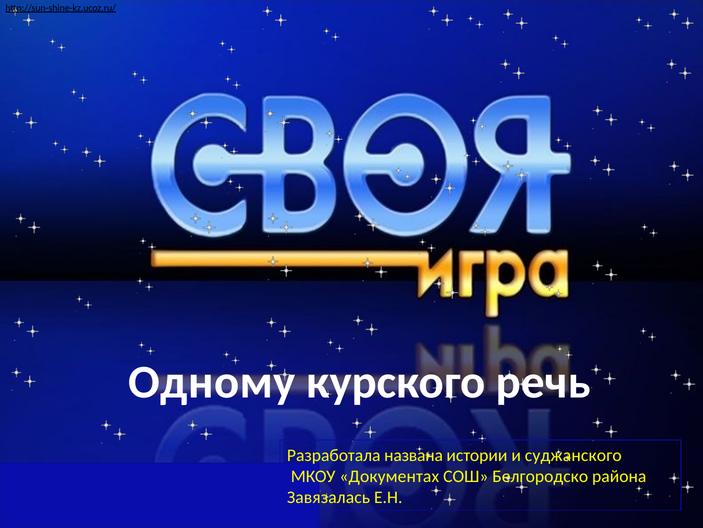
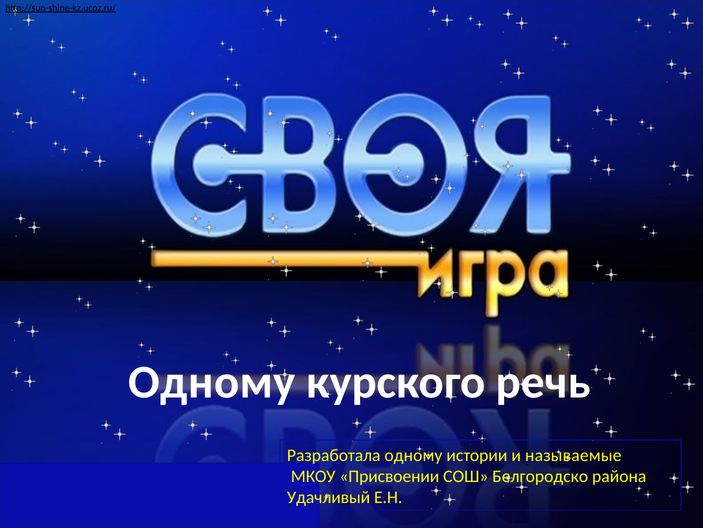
Разработала названа: названа -> одному
суджанского: суджанского -> называемые
Документах: Документах -> Присвоении
Завязалась: Завязалась -> Удачливый
